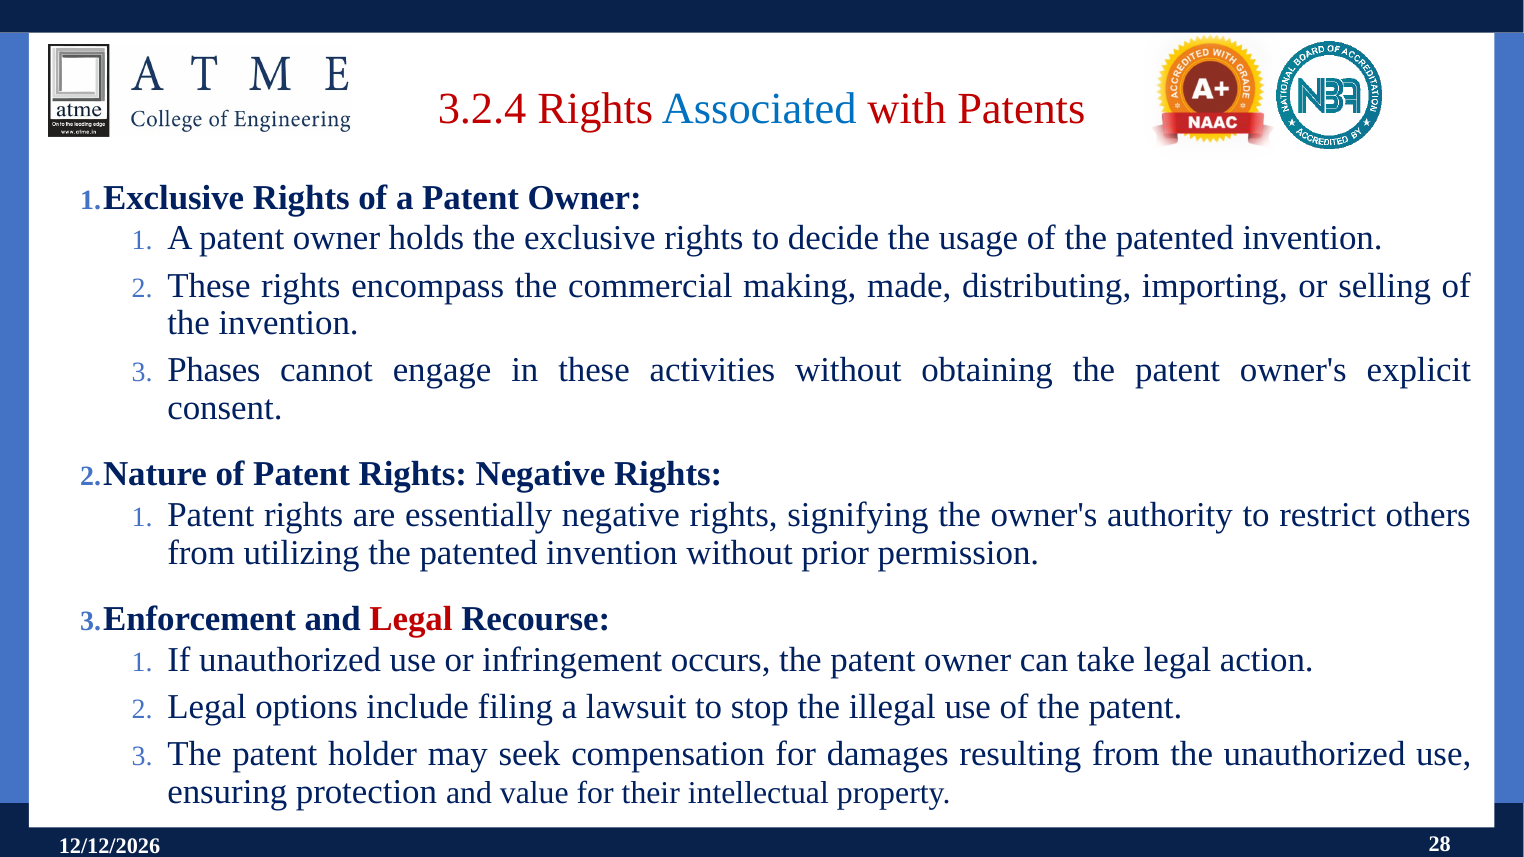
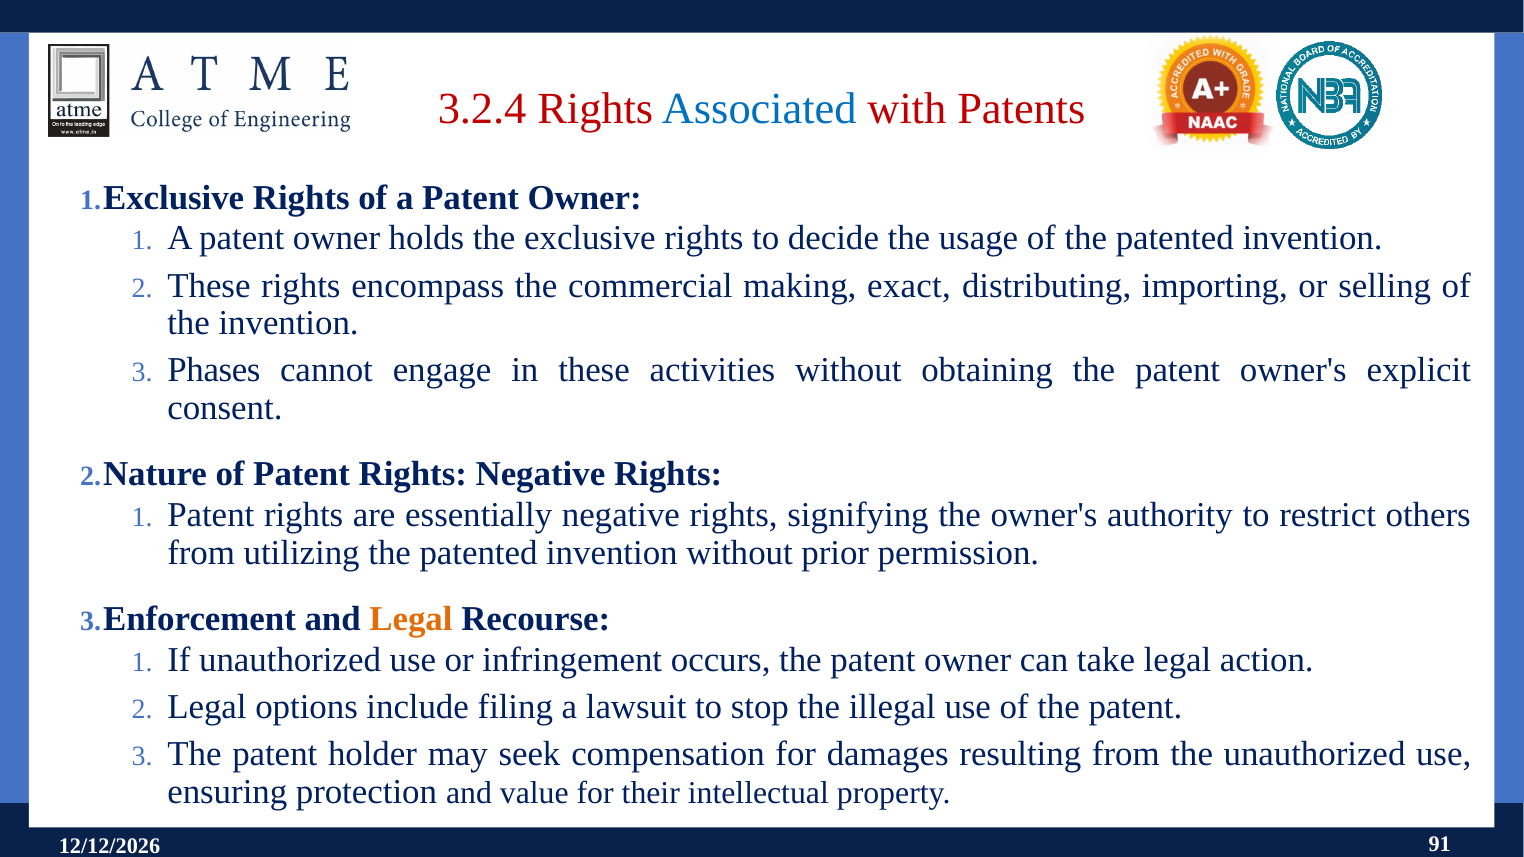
made: made -> exact
Legal at (411, 619) colour: red -> orange
28: 28 -> 91
